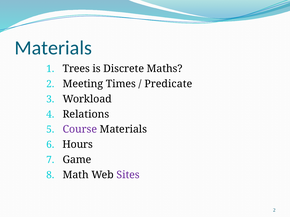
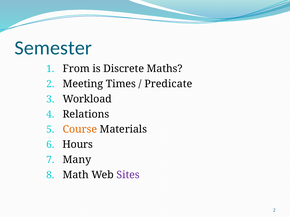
Materials at (53, 48): Materials -> Semester
Trees: Trees -> From
Course colour: purple -> orange
Game: Game -> Many
